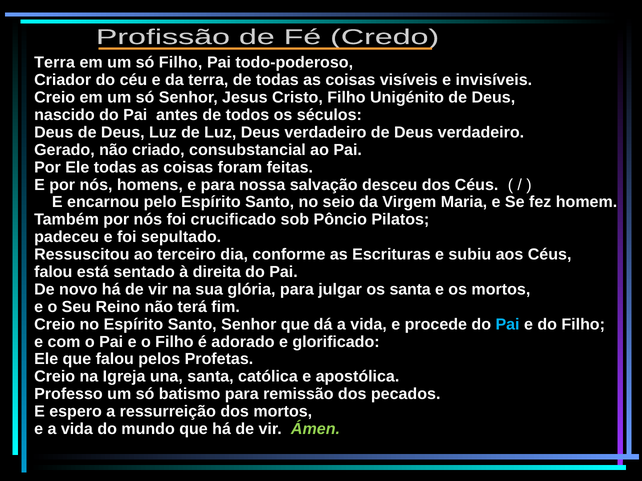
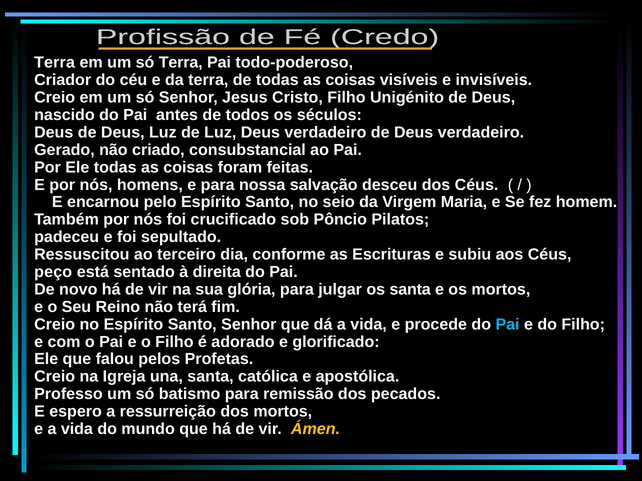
só Filho: Filho -> Terra
falou at (53, 272): falou -> peço
Ámen colour: light green -> yellow
